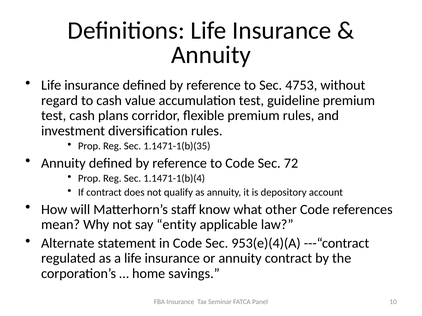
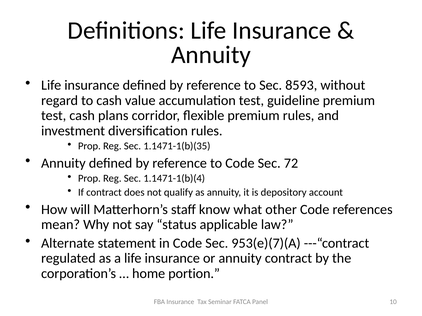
4753: 4753 -> 8593
entity: entity -> status
953(e)(4)(A: 953(e)(4)(A -> 953(e)(7)(A
savings: savings -> portion
